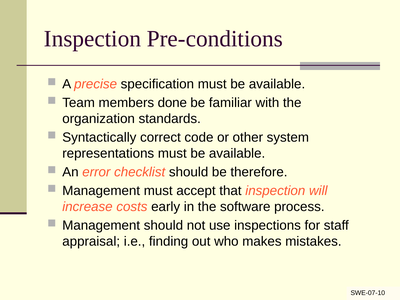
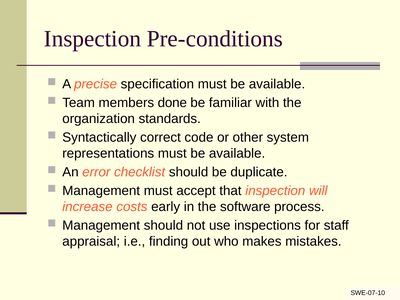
therefore: therefore -> duplicate
